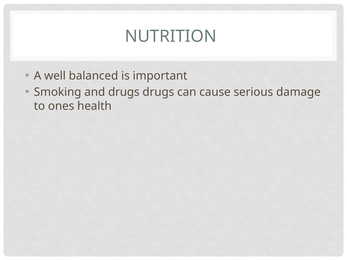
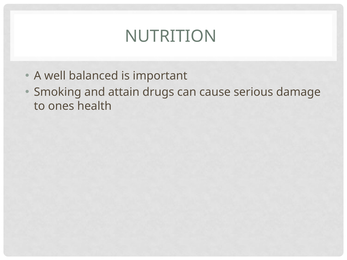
and drugs: drugs -> attain
